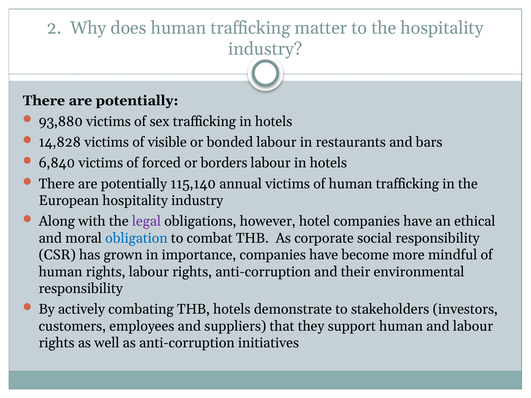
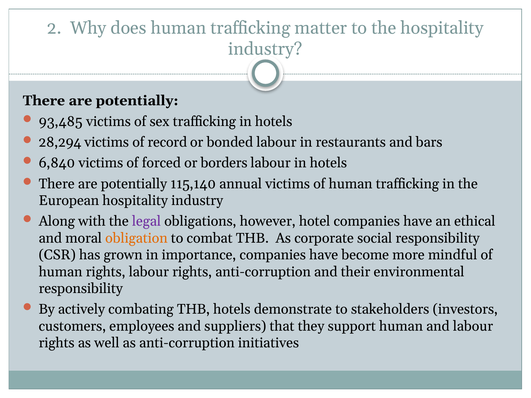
93,880: 93,880 -> 93,485
14,828: 14,828 -> 28,294
visible: visible -> record
obligation colour: blue -> orange
